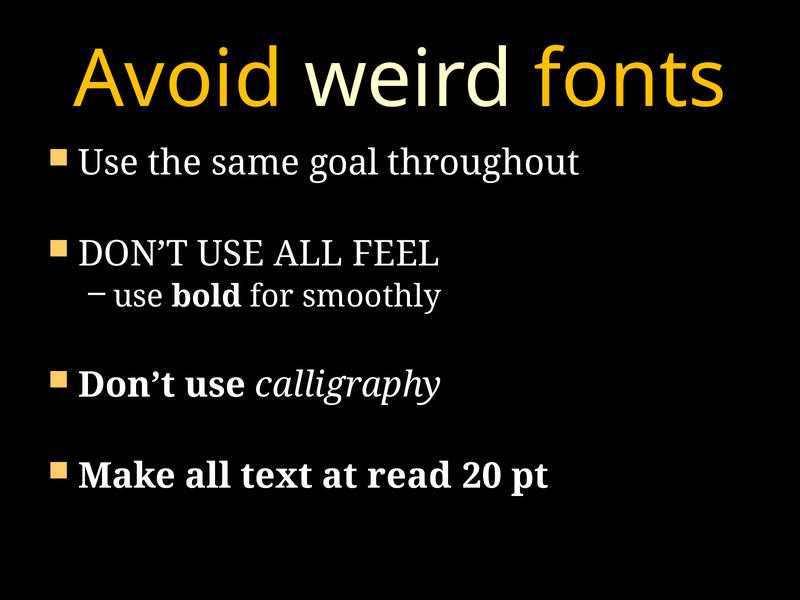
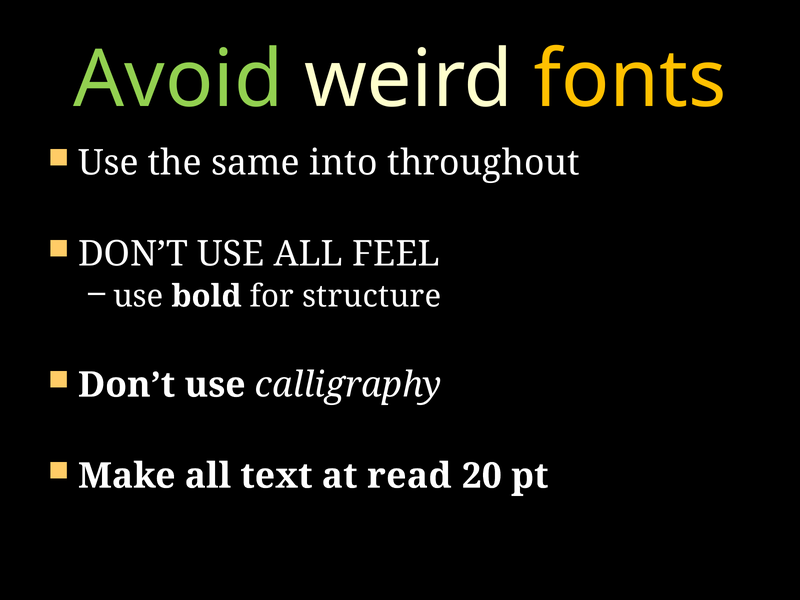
Avoid colour: yellow -> light green
goal: goal -> into
smoothly: smoothly -> structure
